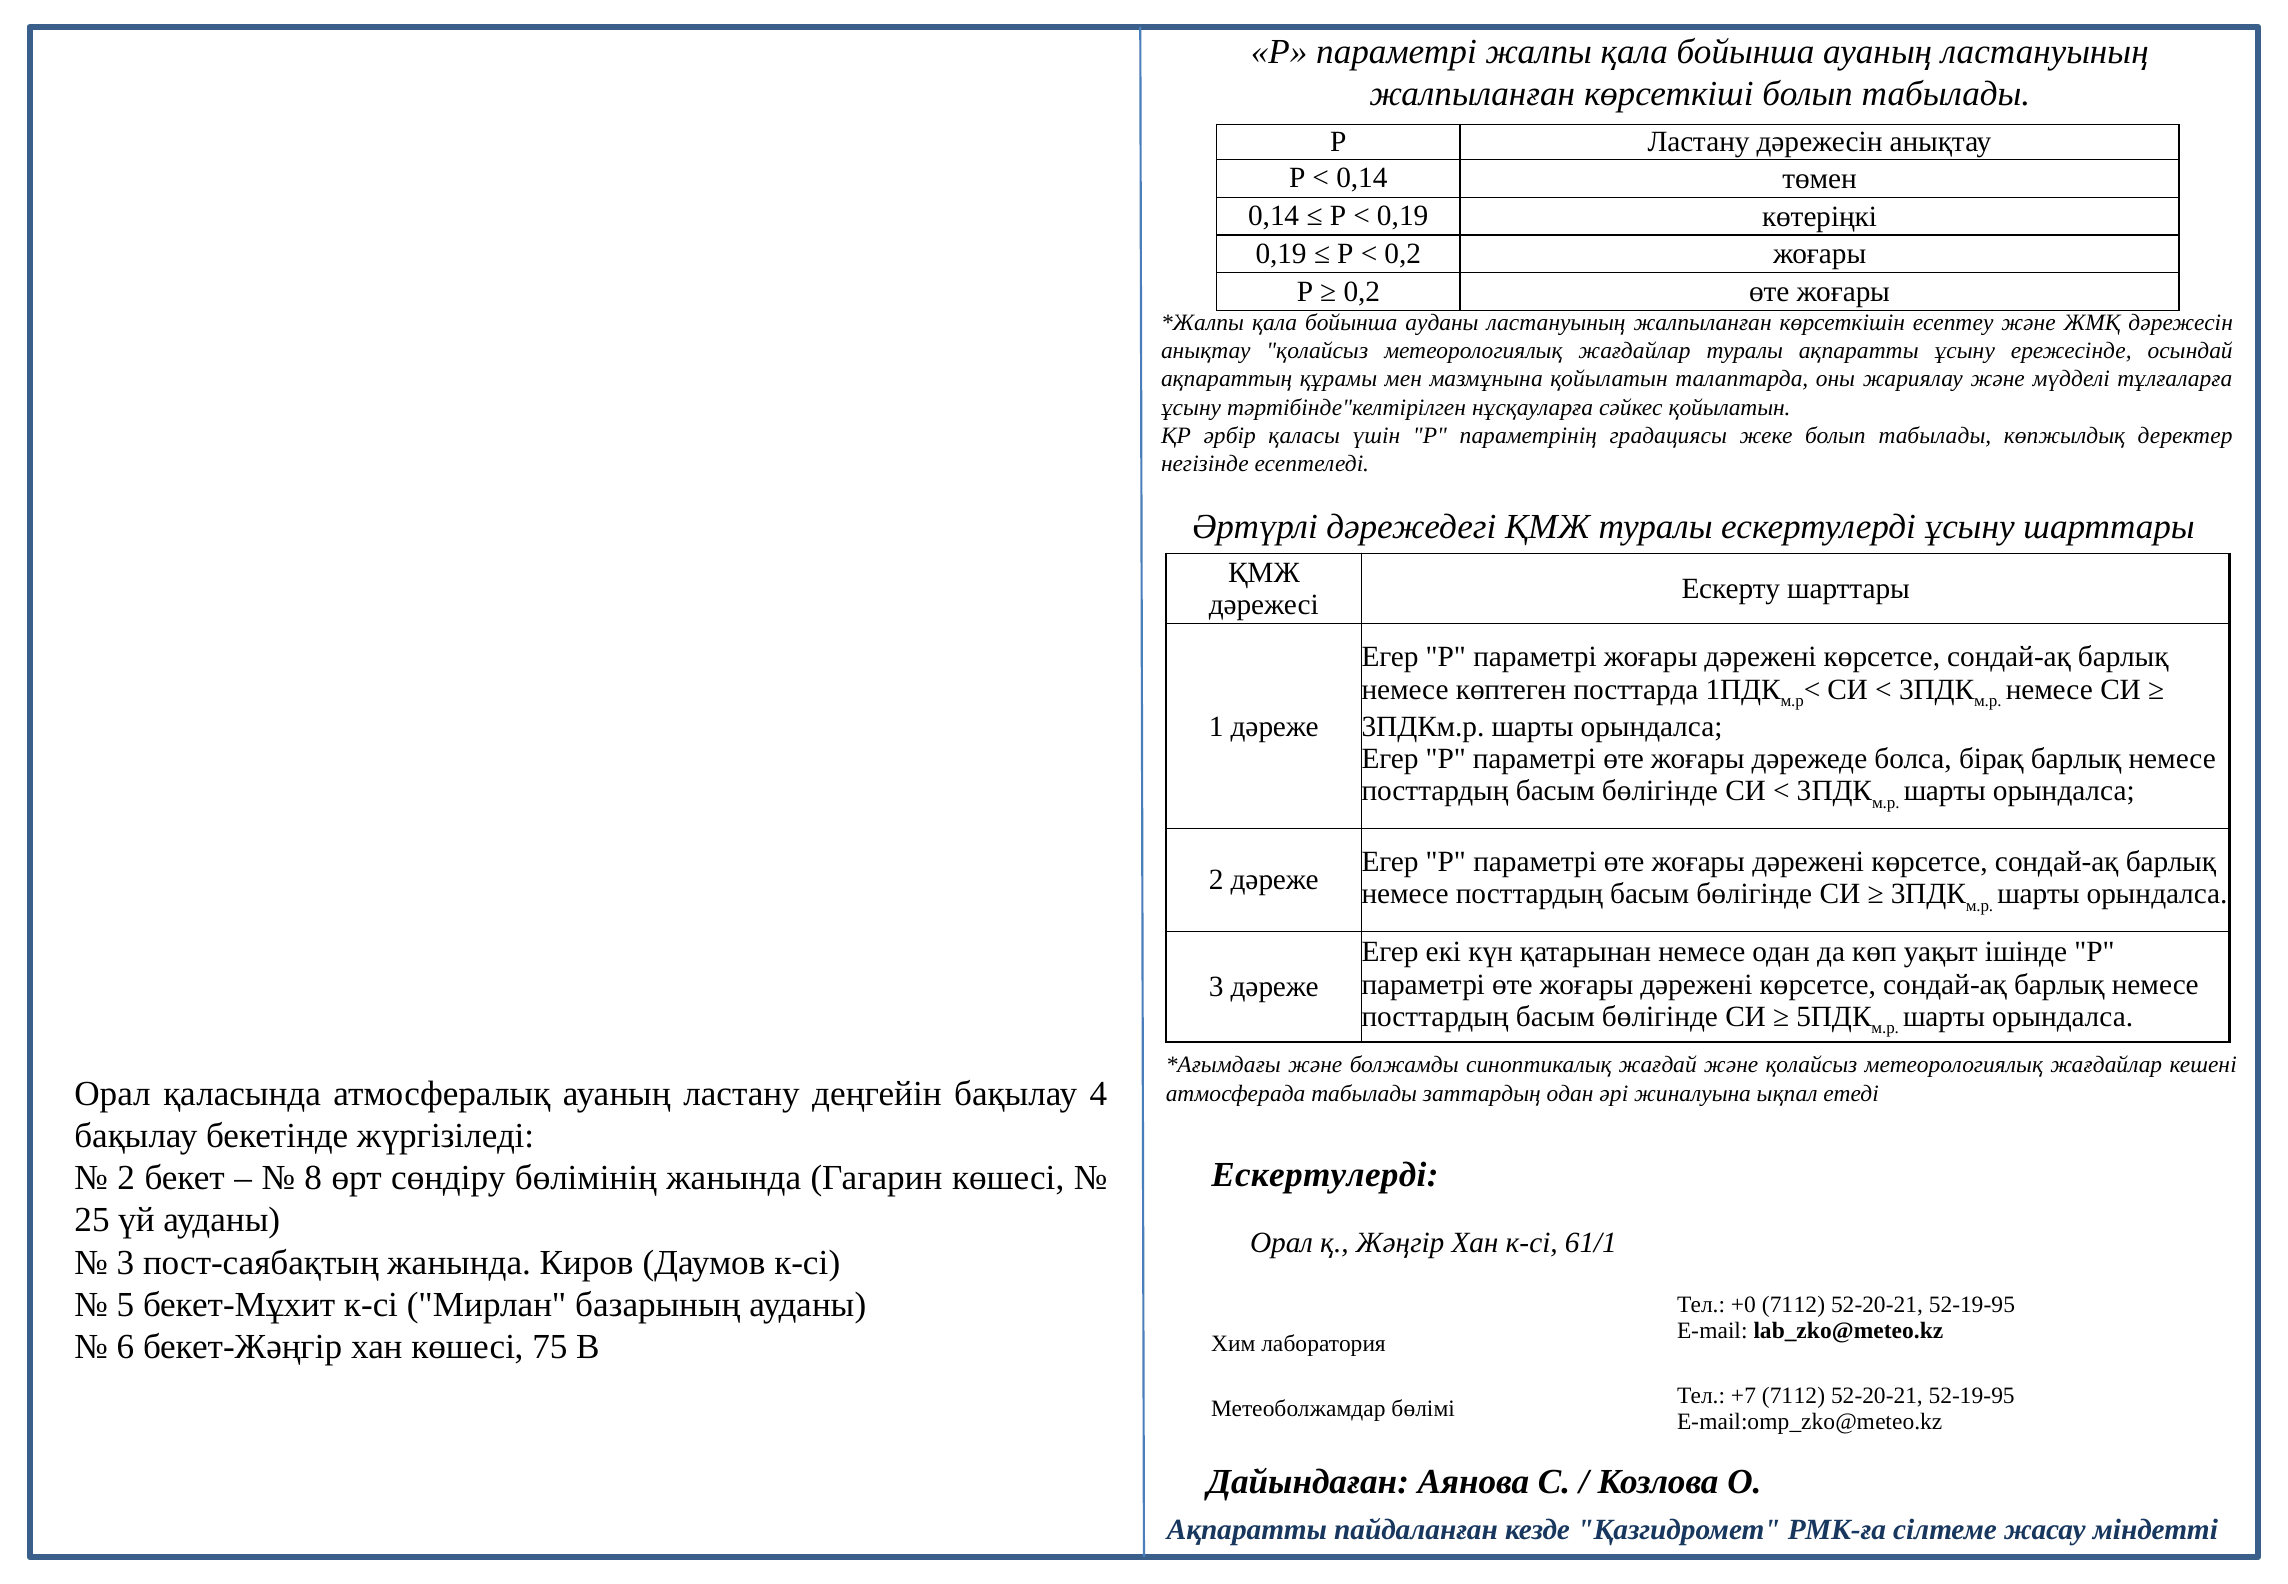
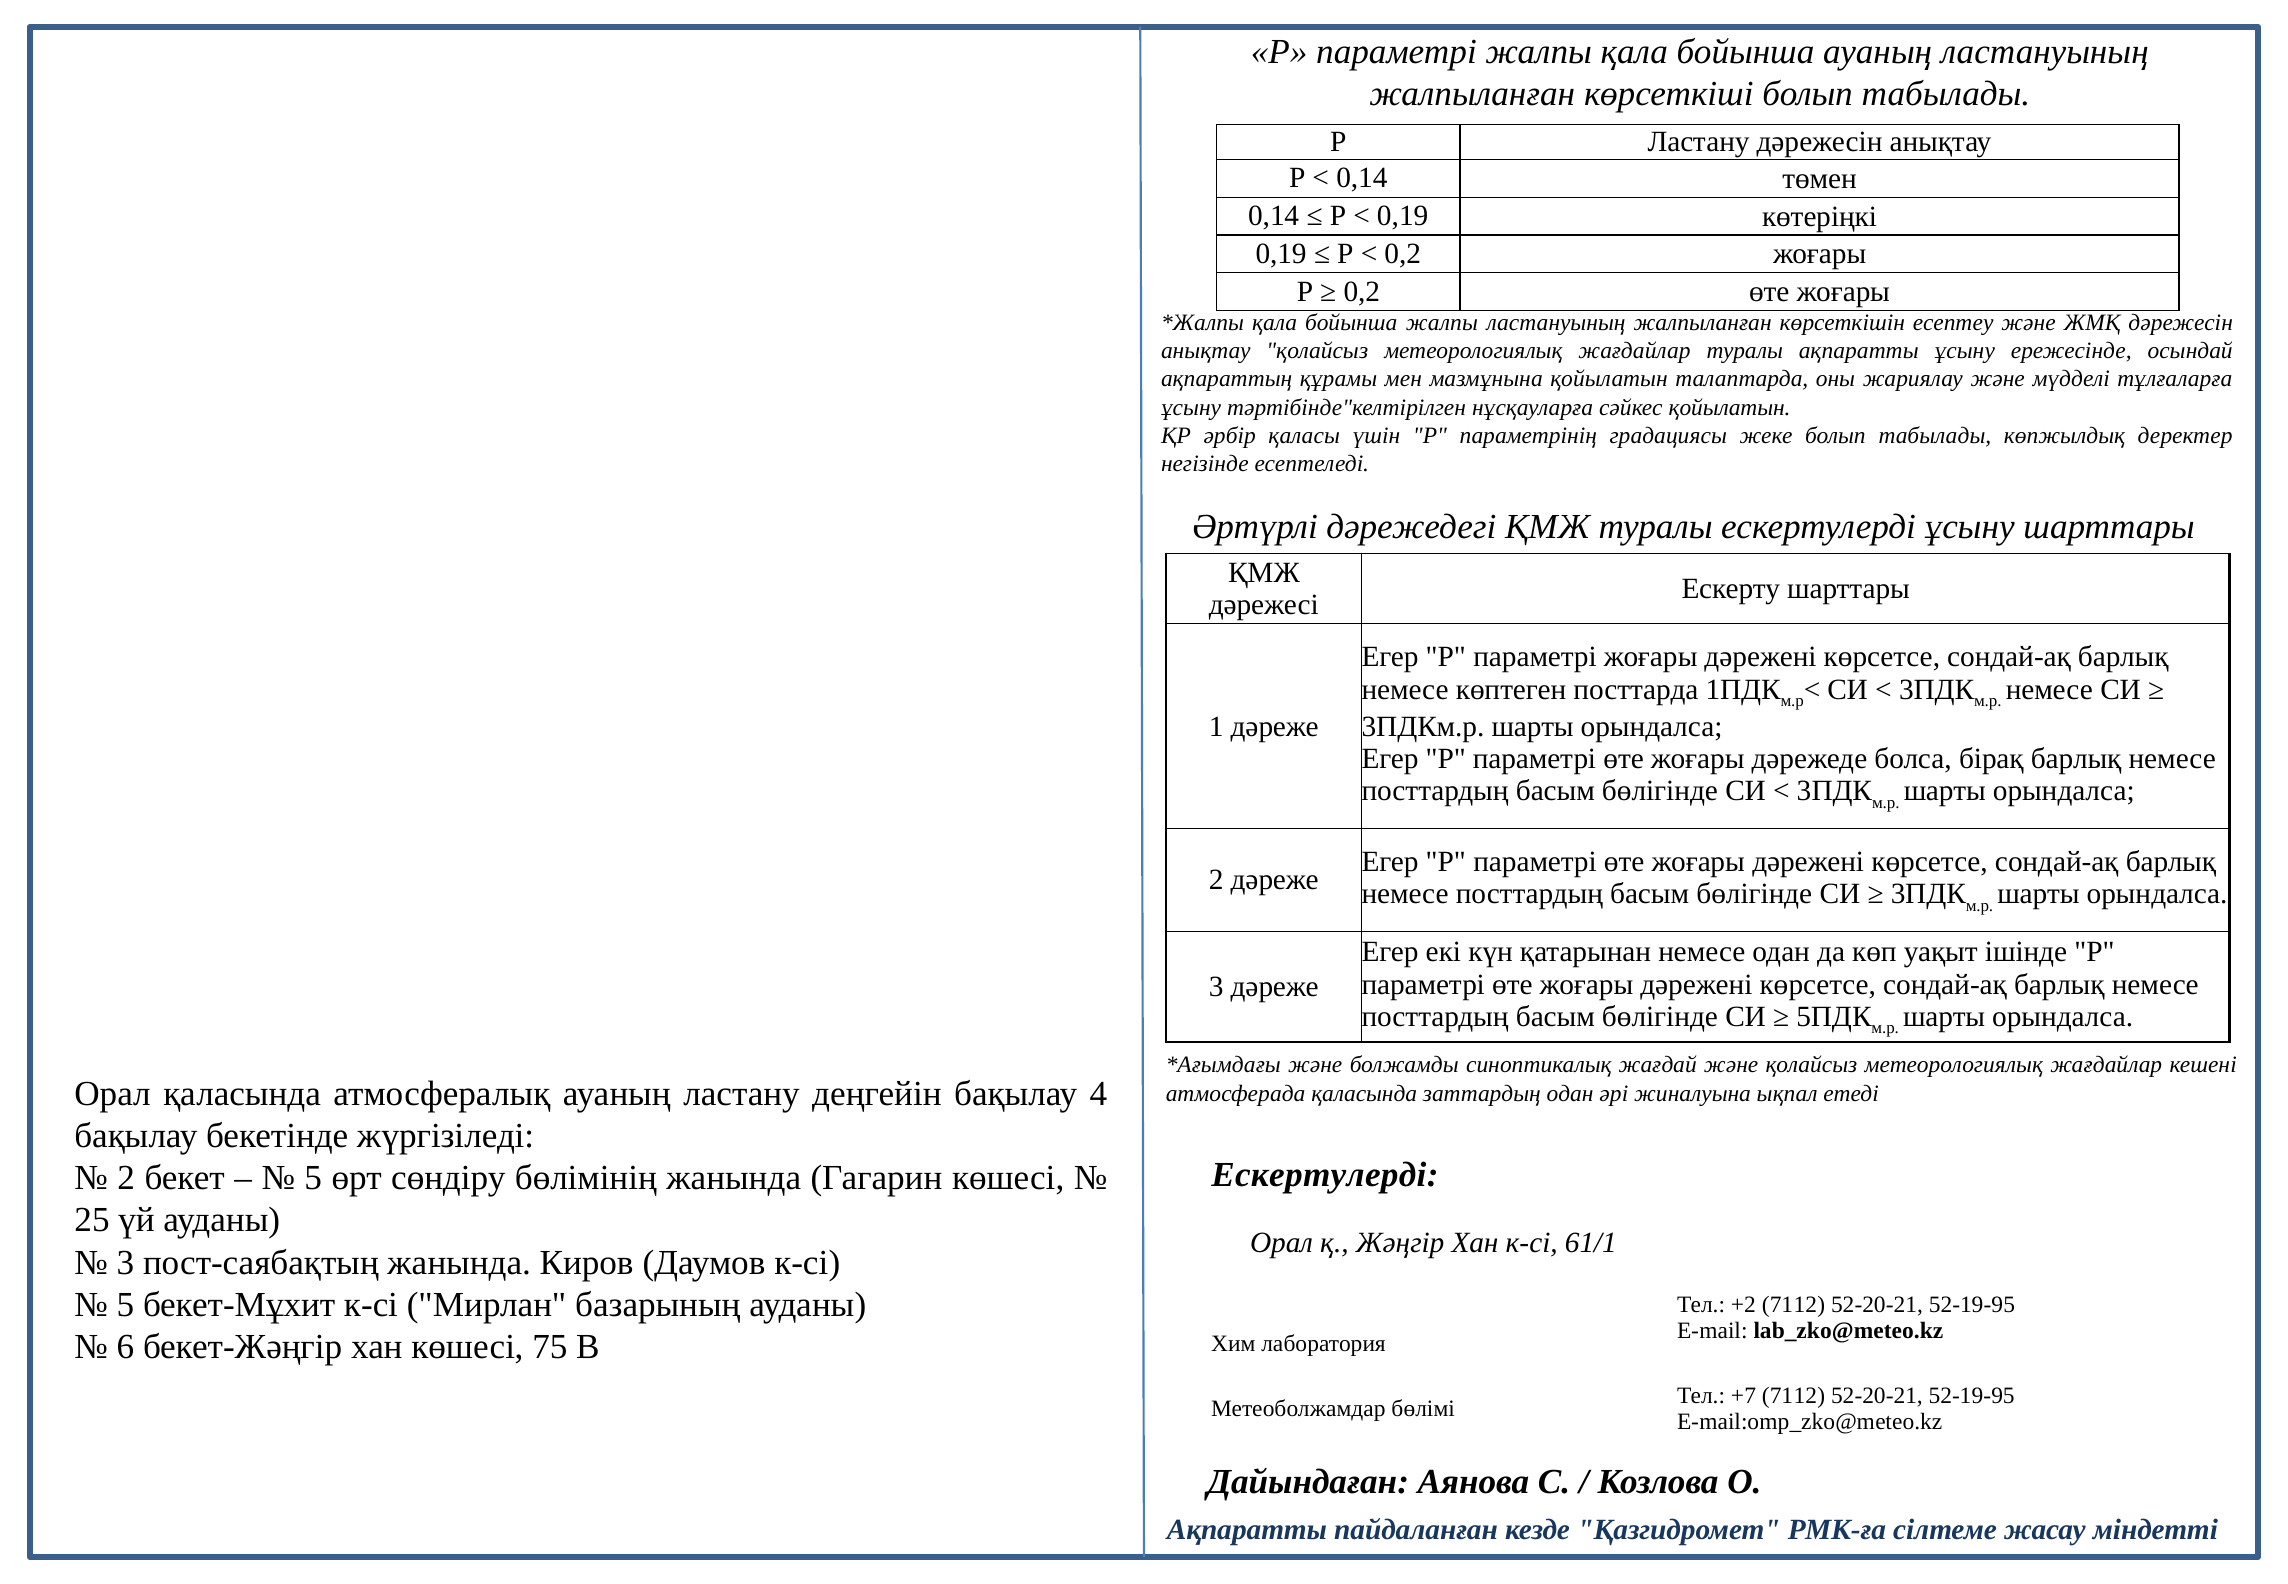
бойынша ауданы: ауданы -> жалпы
атмосферада табылады: табылады -> қаласында
8 at (313, 1178): 8 -> 5
+0: +0 -> +2
